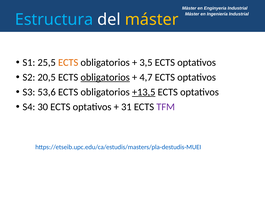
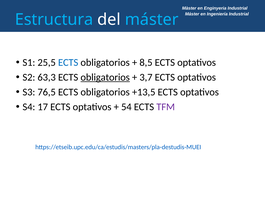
máster at (152, 20) colour: yellow -> light blue
ECTS at (68, 62) colour: orange -> blue
3,5: 3,5 -> 8,5
20,5: 20,5 -> 63,3
4,7: 4,7 -> 3,7
53,6: 53,6 -> 76,5
+13,5 underline: present -> none
30: 30 -> 17
31: 31 -> 54
